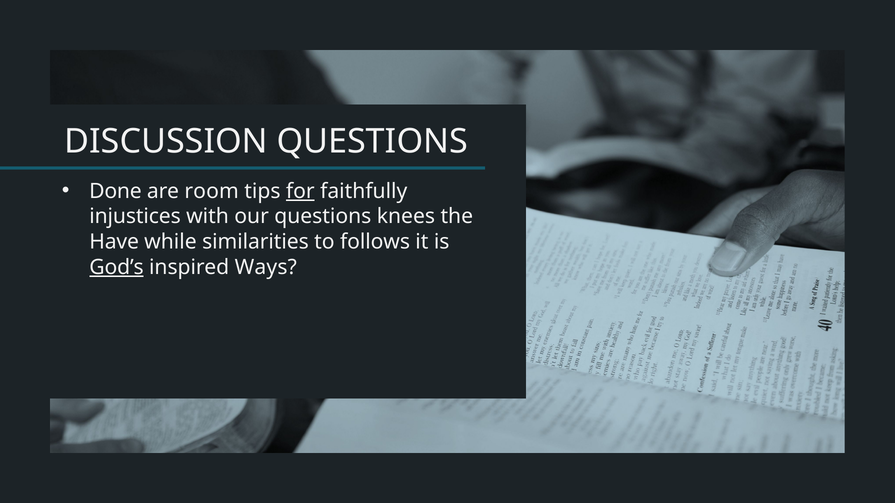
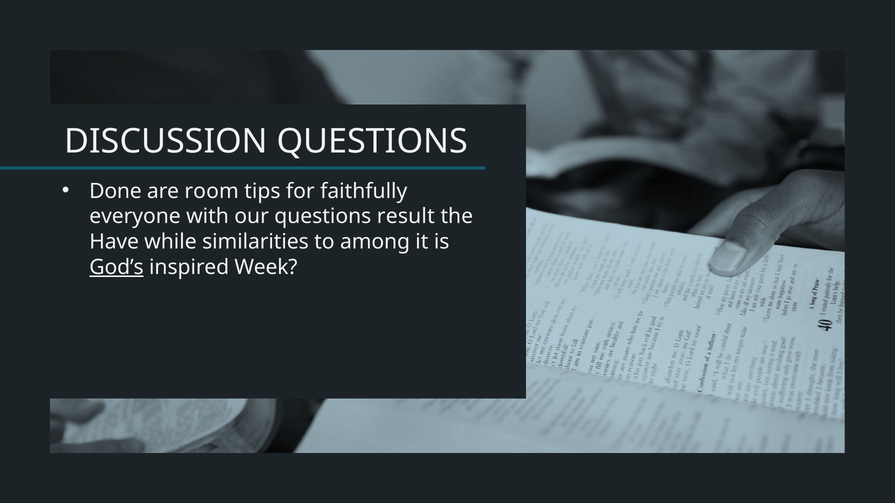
for underline: present -> none
injustices: injustices -> everyone
knees: knees -> result
follows: follows -> among
Ways: Ways -> Week
